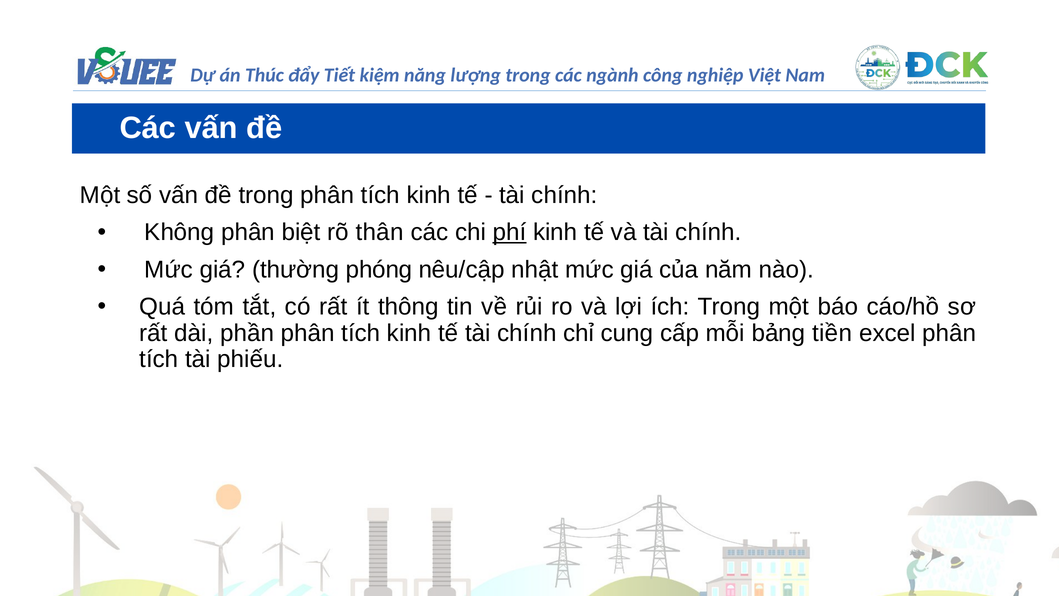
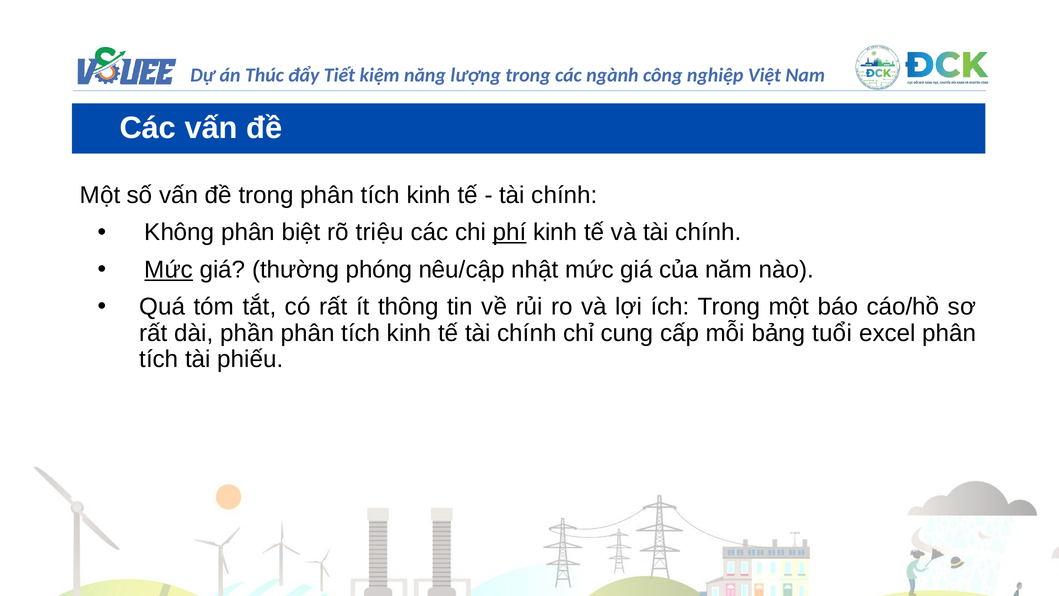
thân: thân -> triệu
Mức at (169, 270) underline: none -> present
tiền: tiền -> tuổi
